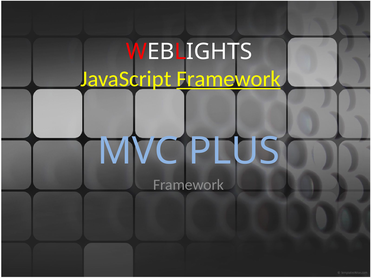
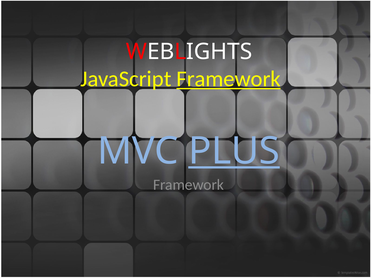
PLUS underline: none -> present
